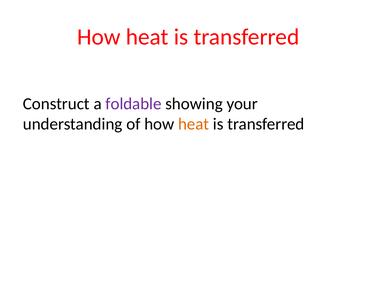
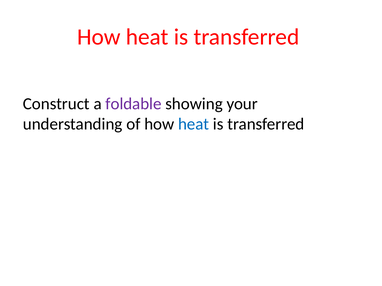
heat at (194, 124) colour: orange -> blue
